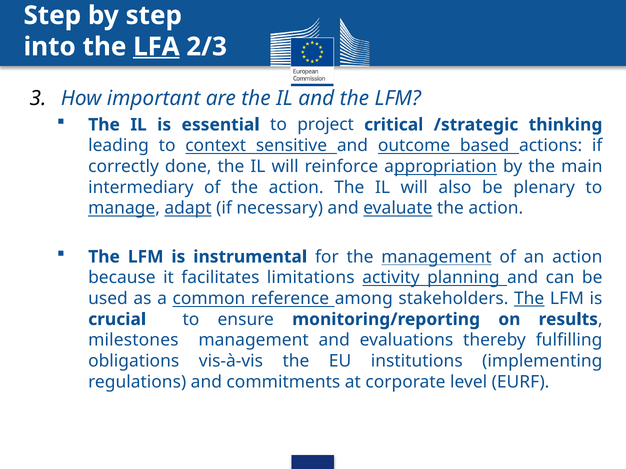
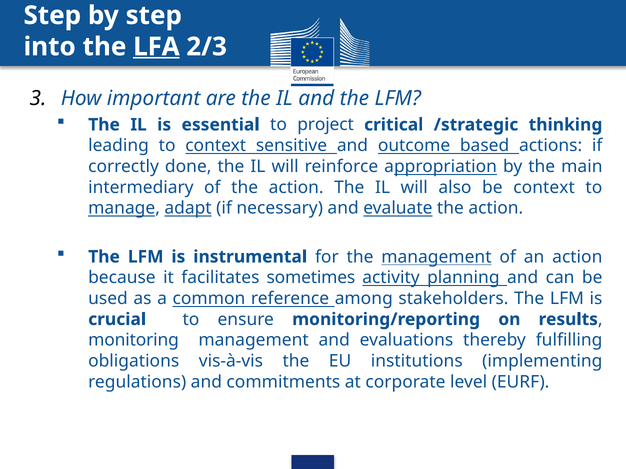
be plenary: plenary -> context
limitations: limitations -> sometimes
The at (529, 299) underline: present -> none
milestones: milestones -> monitoring
